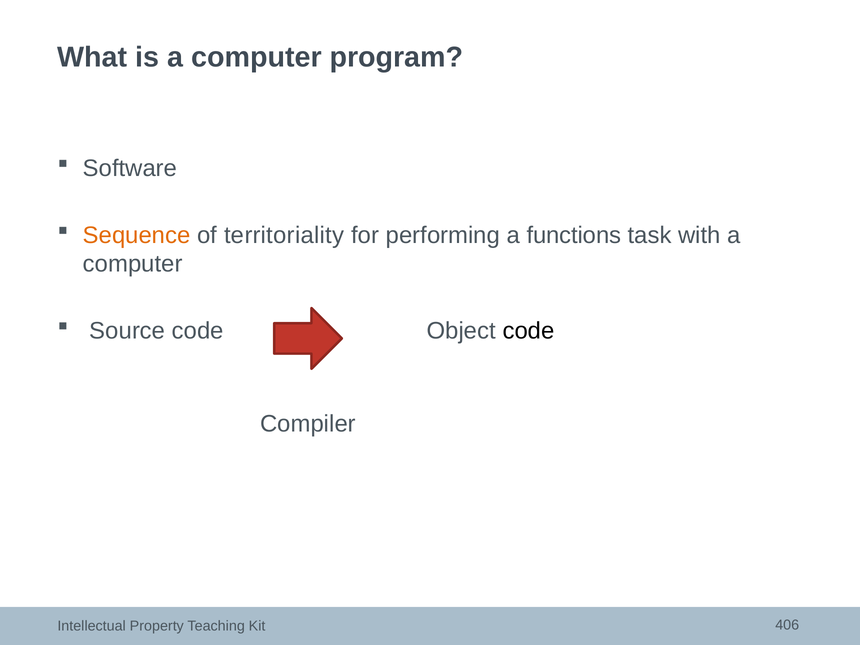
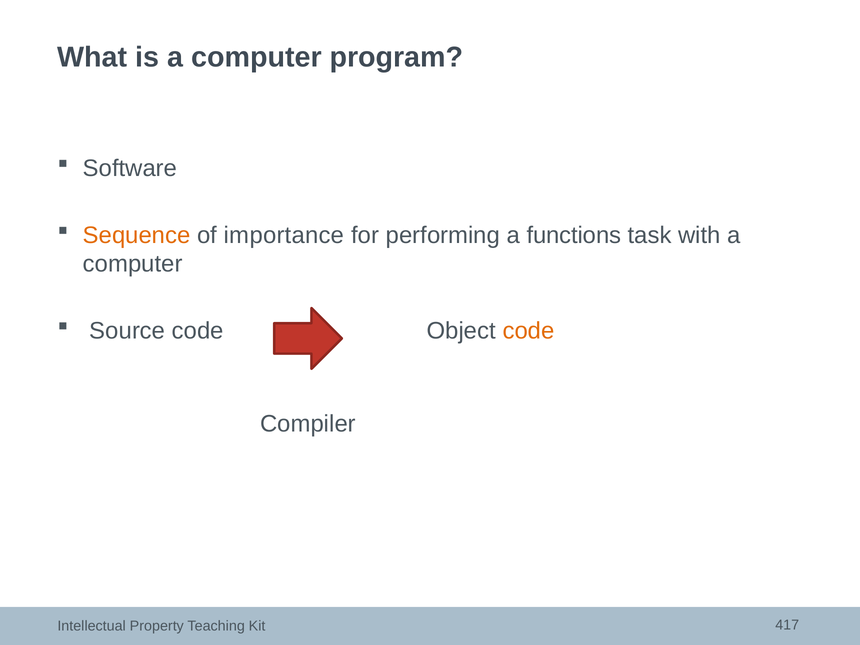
territoriality: territoriality -> importance
code at (529, 331) colour: black -> orange
406: 406 -> 417
